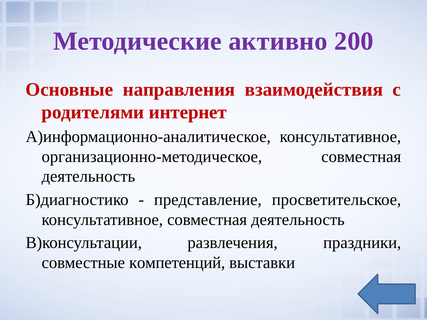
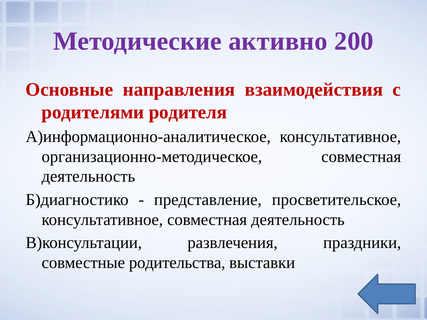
интернет: интернет -> родителя
компетенций: компетенций -> родительства
